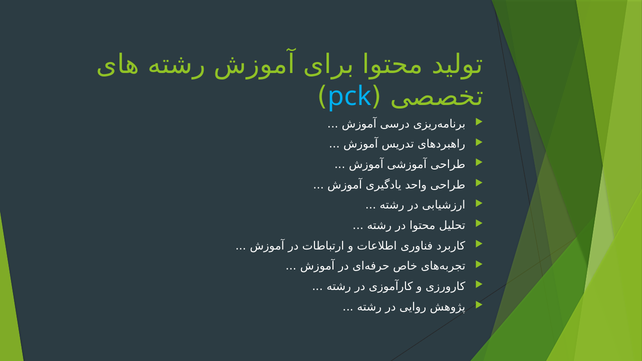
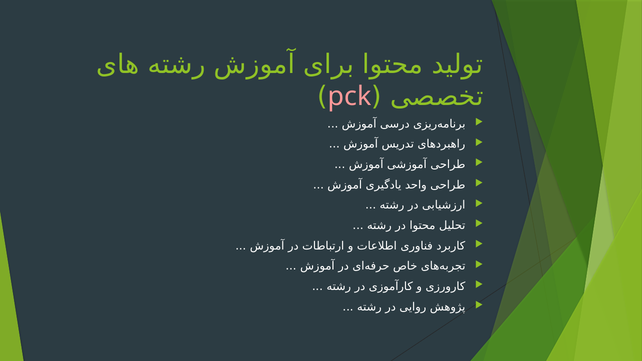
pck colour: light blue -> pink
